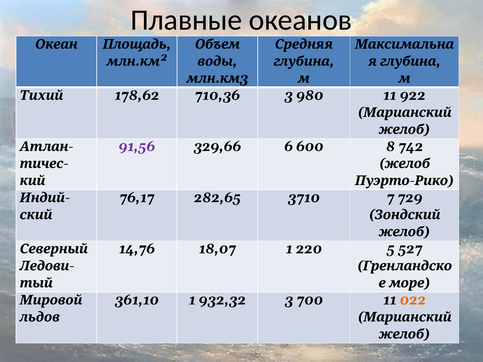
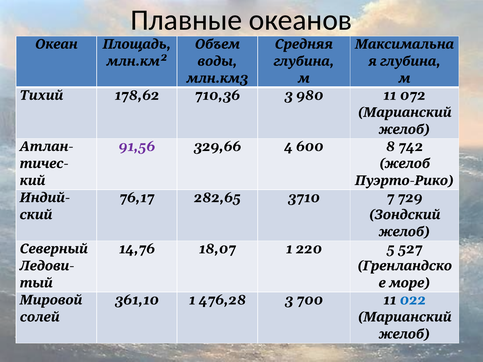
922: 922 -> 072
6: 6 -> 4
932,32: 932,32 -> 476,28
022 colour: orange -> blue
льдов: льдов -> солей
